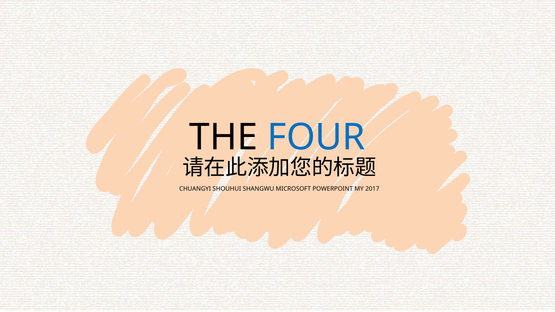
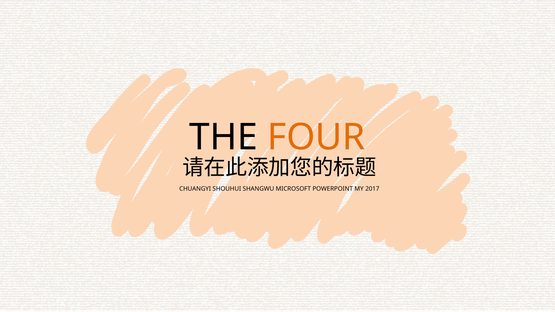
FOUR colour: blue -> orange
